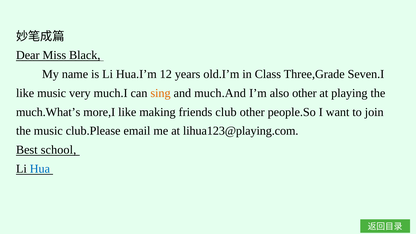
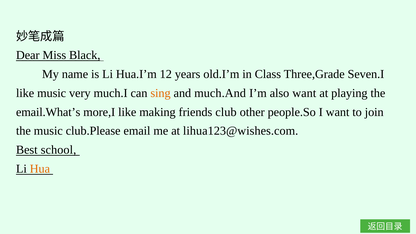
also other: other -> want
much.What’s: much.What’s -> email.What’s
lihua123@playing.com: lihua123@playing.com -> lihua123@wishes.com
Hua colour: blue -> orange
